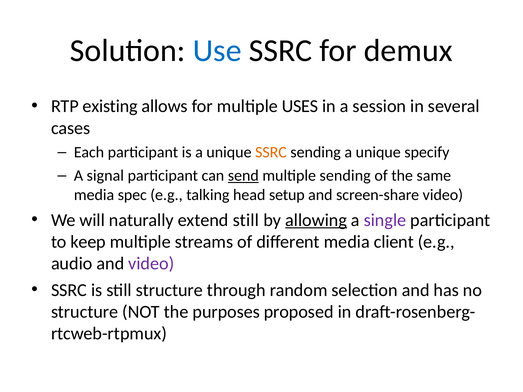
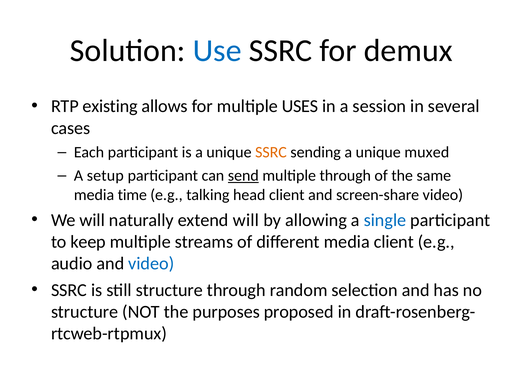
specify: specify -> muxed
signal: signal -> setup
multiple sending: sending -> through
spec: spec -> time
head setup: setup -> client
extend still: still -> will
allowing underline: present -> none
single colour: purple -> blue
video at (151, 264) colour: purple -> blue
